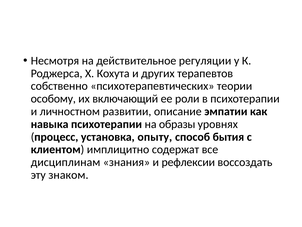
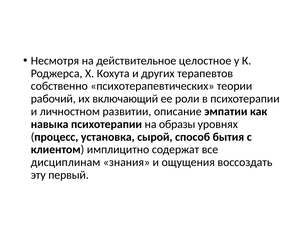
регуляции: регуляции -> целостное
особому: особому -> рабочий
опыту: опыту -> сырой
рефлексии: рефлексии -> ощущения
знаком: знаком -> первый
